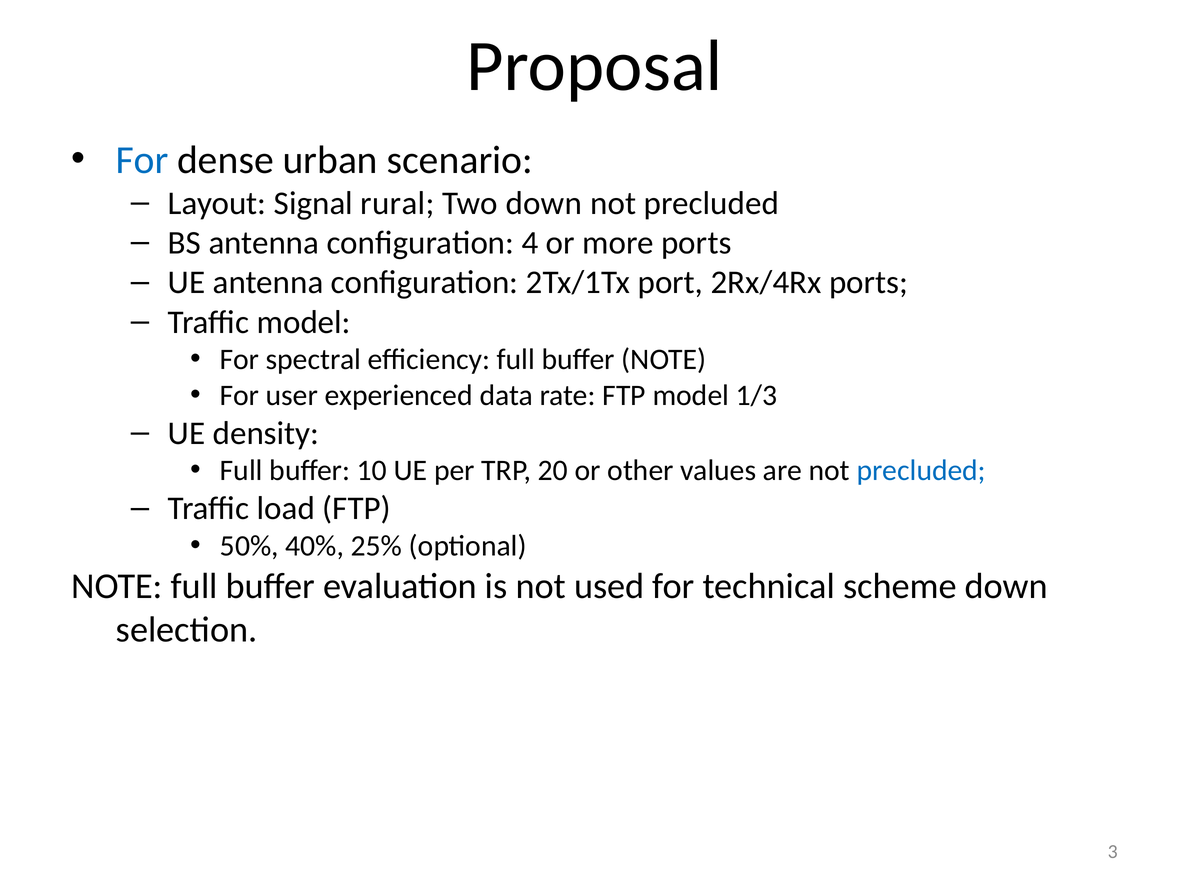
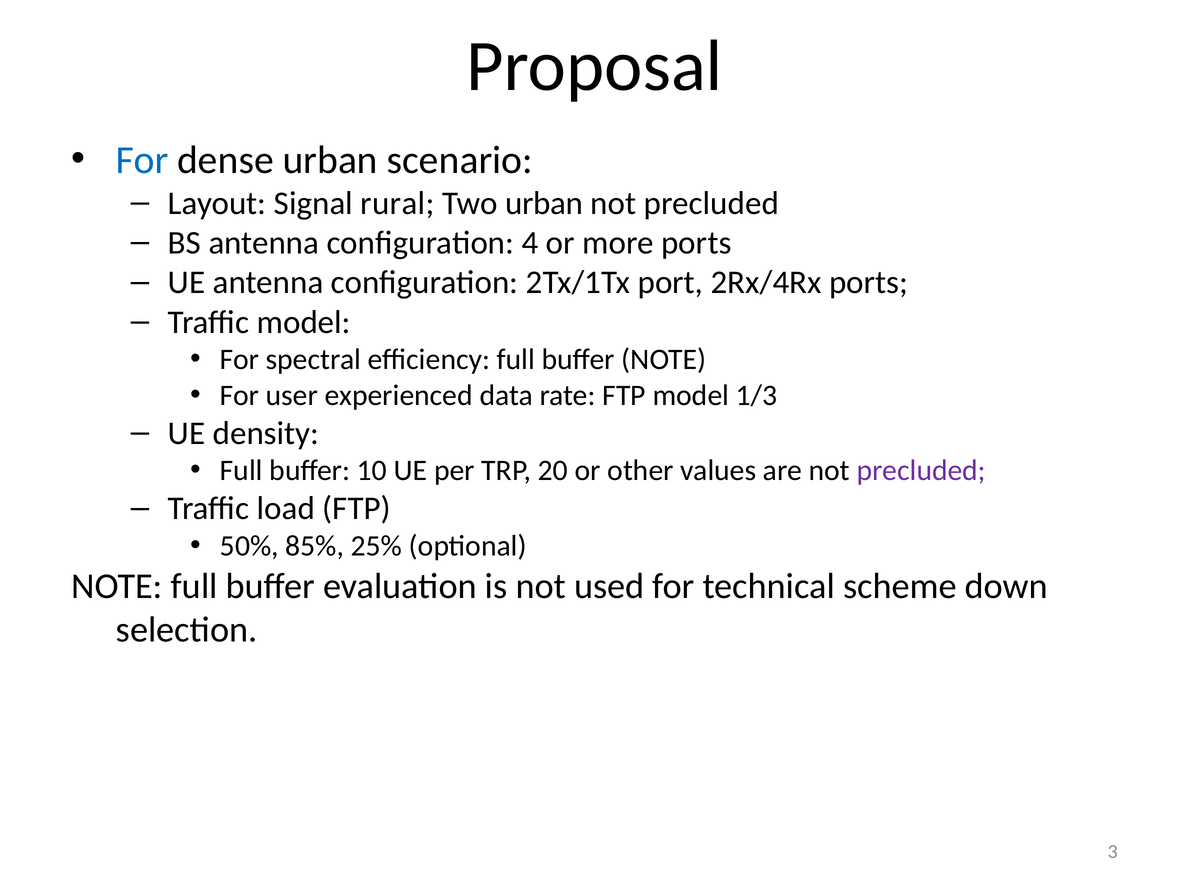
Two down: down -> urban
precluded at (921, 471) colour: blue -> purple
40%: 40% -> 85%
